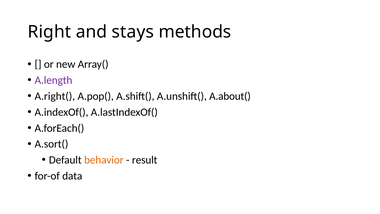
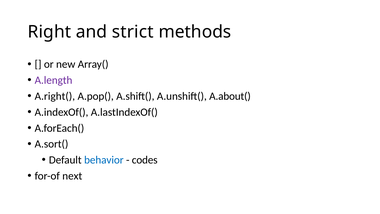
stays: stays -> strict
behavior colour: orange -> blue
result: result -> codes
data: data -> next
